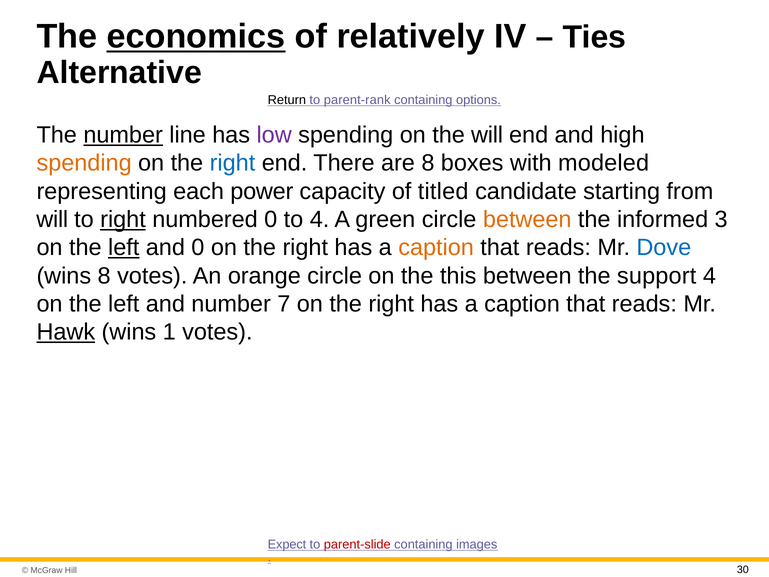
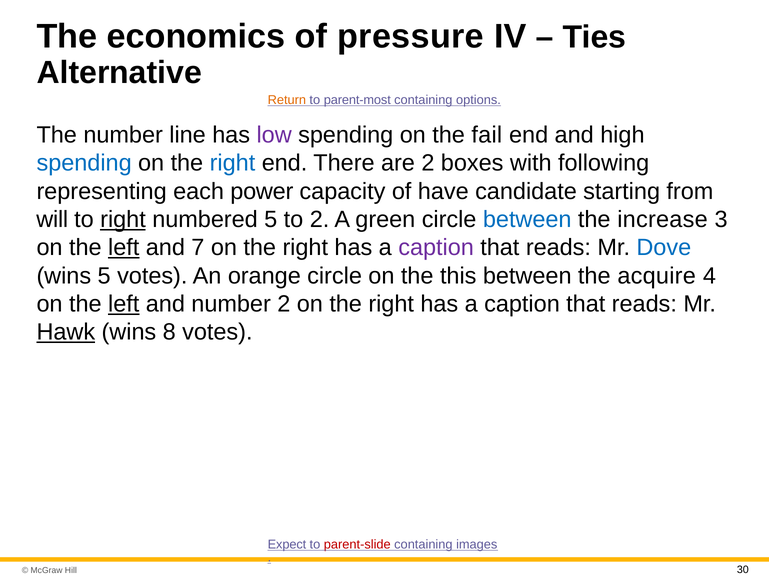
economics underline: present -> none
relatively: relatively -> pressure
Return colour: black -> orange
parent-rank: parent-rank -> parent-most
number at (123, 135) underline: present -> none
the will: will -> fail
spending at (84, 163) colour: orange -> blue
are 8: 8 -> 2
modeled: modeled -> following
titled: titled -> have
numbered 0: 0 -> 5
to 4: 4 -> 2
between at (527, 219) colour: orange -> blue
informed: informed -> increase
and 0: 0 -> 7
caption at (436, 248) colour: orange -> purple
wins 8: 8 -> 5
support: support -> acquire
left at (124, 304) underline: none -> present
number 7: 7 -> 2
1: 1 -> 8
